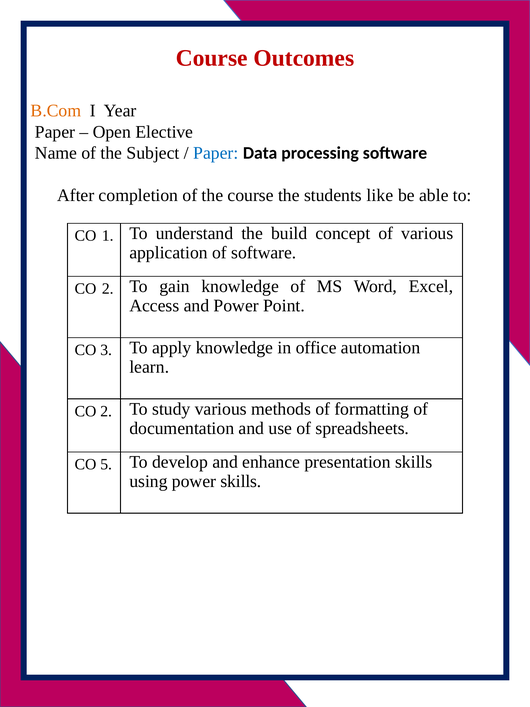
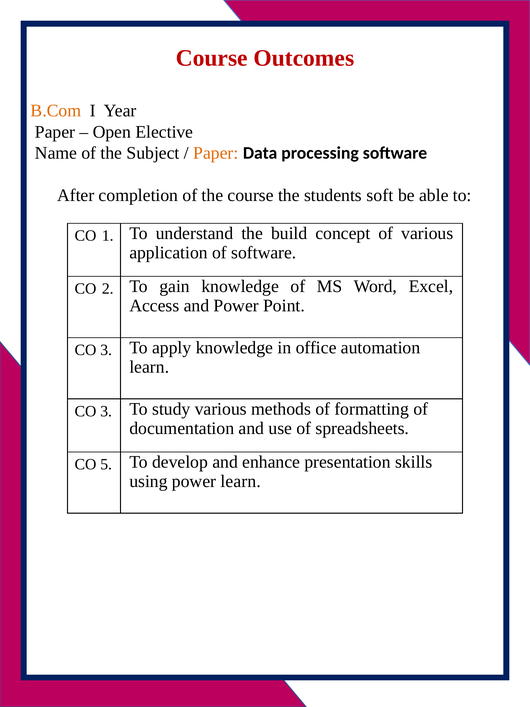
Paper at (216, 153) colour: blue -> orange
like: like -> soft
2 at (106, 411): 2 -> 3
power skills: skills -> learn
